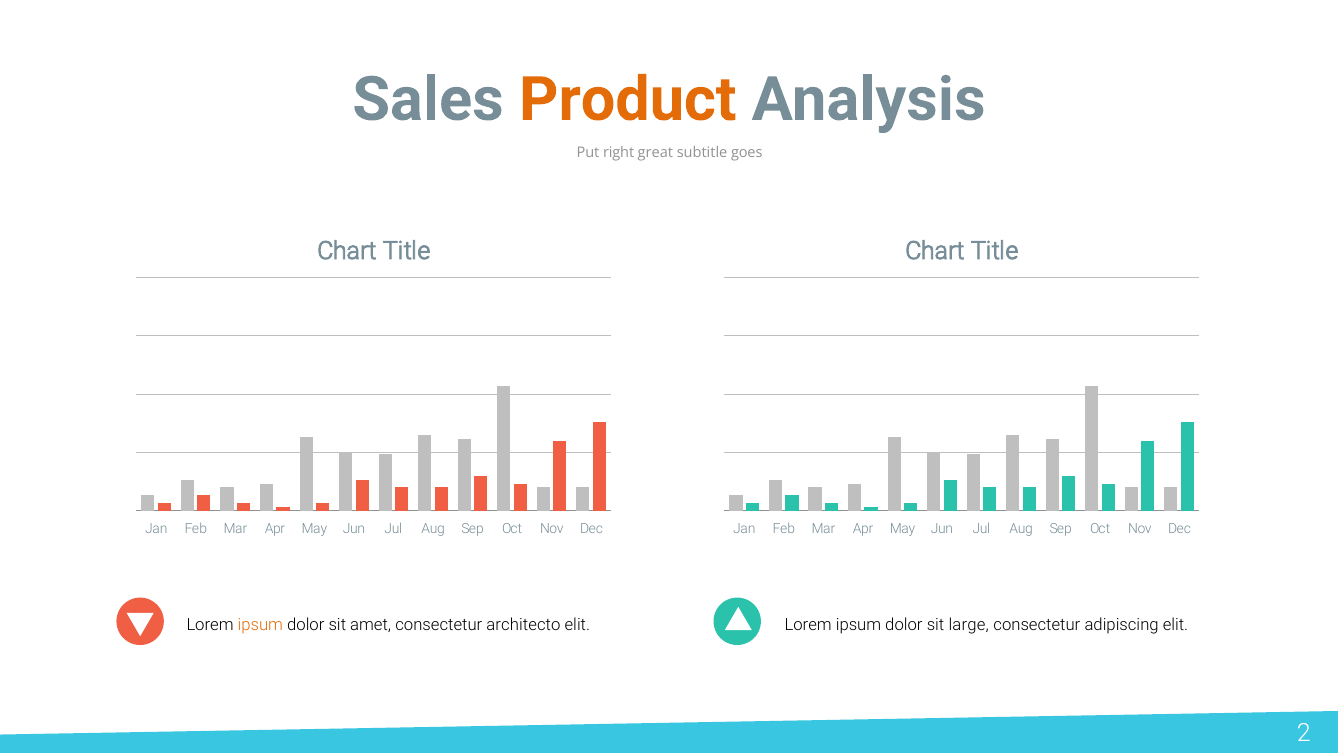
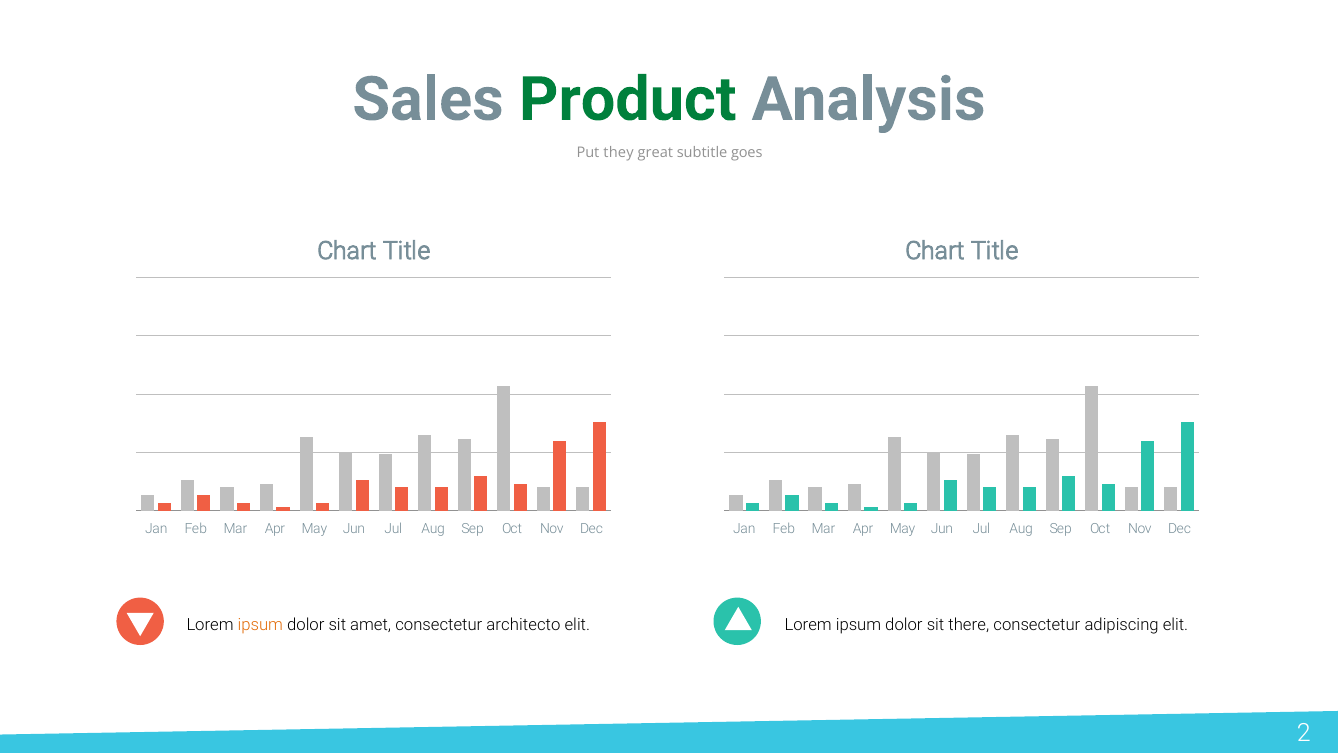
Product colour: orange -> green
right: right -> they
large: large -> there
